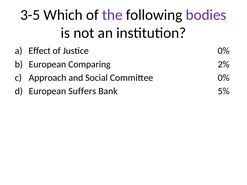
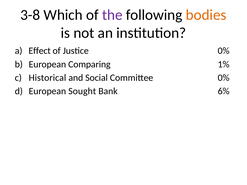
3-5: 3-5 -> 3-8
bodies colour: purple -> orange
2%: 2% -> 1%
Approach: Approach -> Historical
Suffers: Suffers -> Sought
5%: 5% -> 6%
